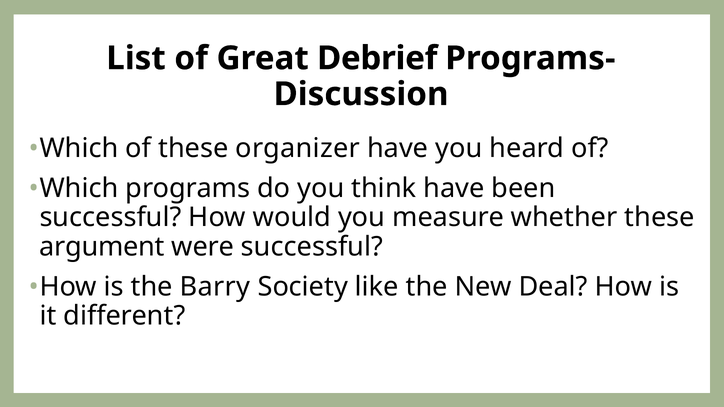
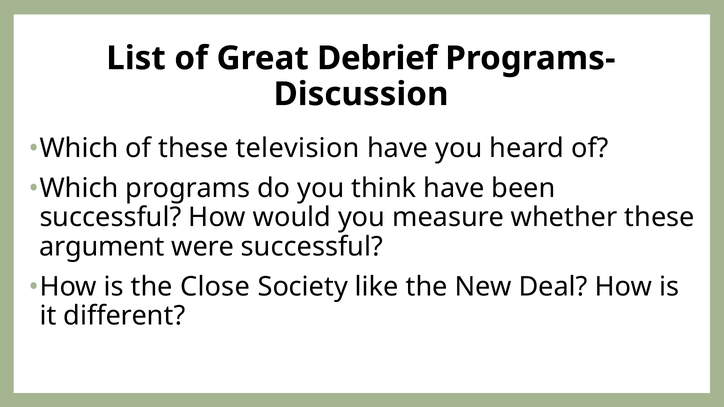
organizer: organizer -> television
Barry: Barry -> Close
